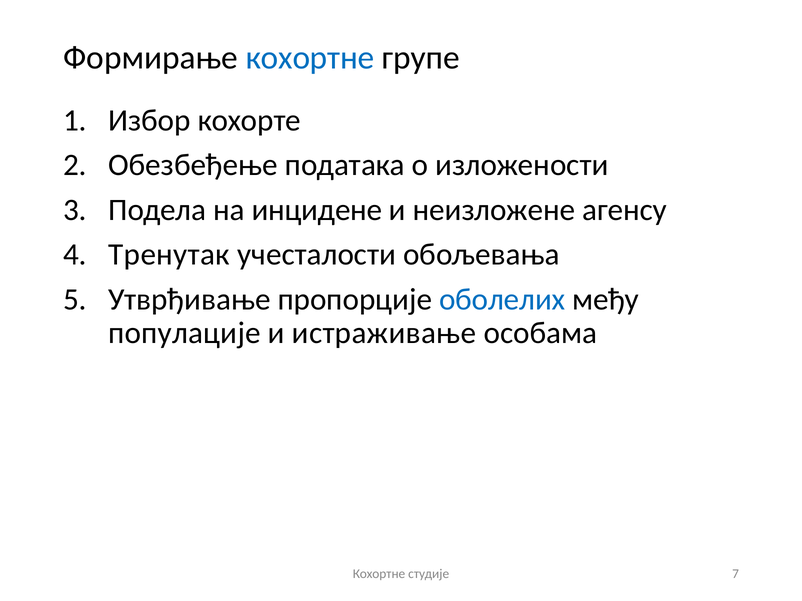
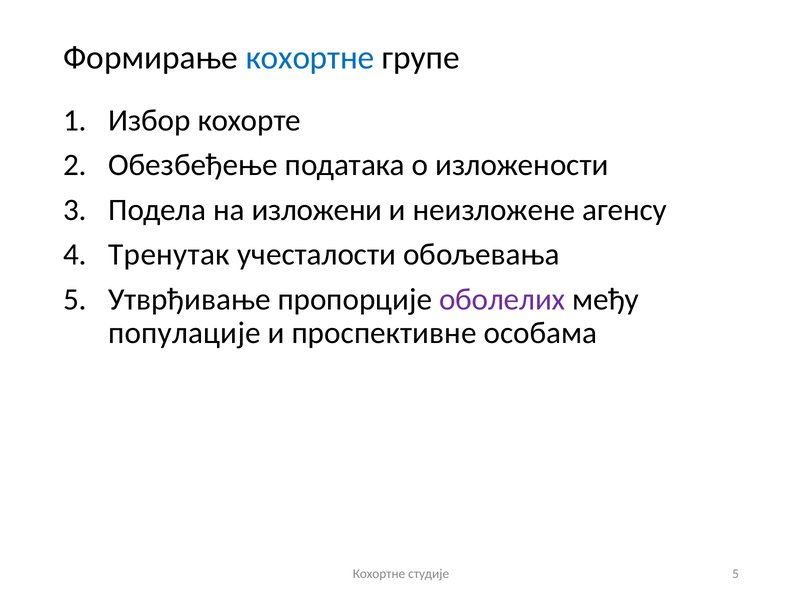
инцидене: инцидене -> изложени
оболелих colour: blue -> purple
истраживање: истраживање -> проспективне
студије 7: 7 -> 5
